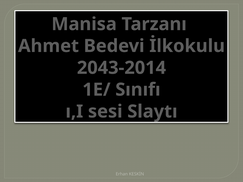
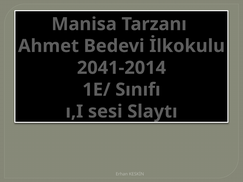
2043-2014: 2043-2014 -> 2041-2014
